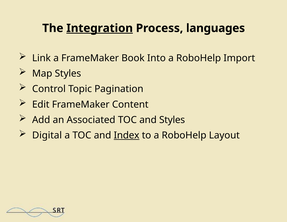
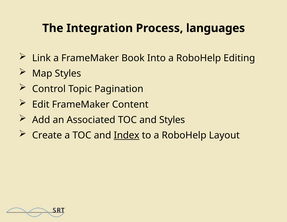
Integration underline: present -> none
Import: Import -> Editing
Digital: Digital -> Create
